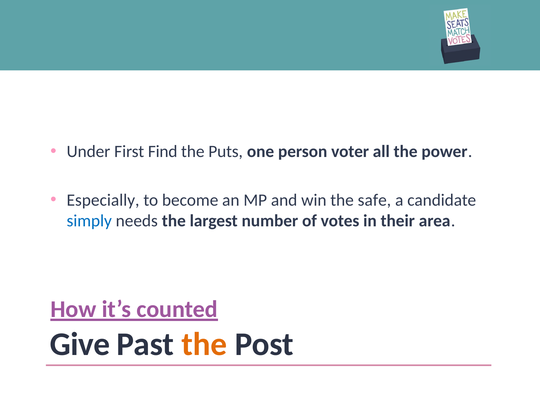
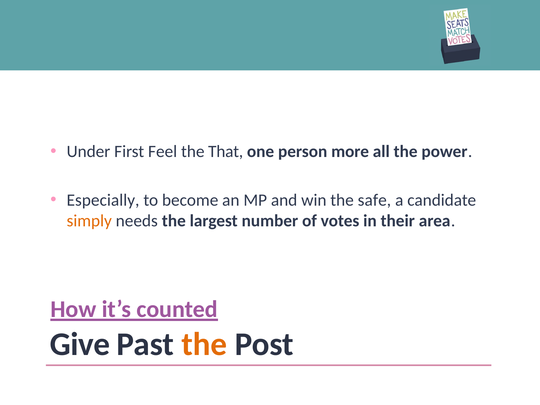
Find: Find -> Feel
Puts: Puts -> That
voter: voter -> more
simply colour: blue -> orange
